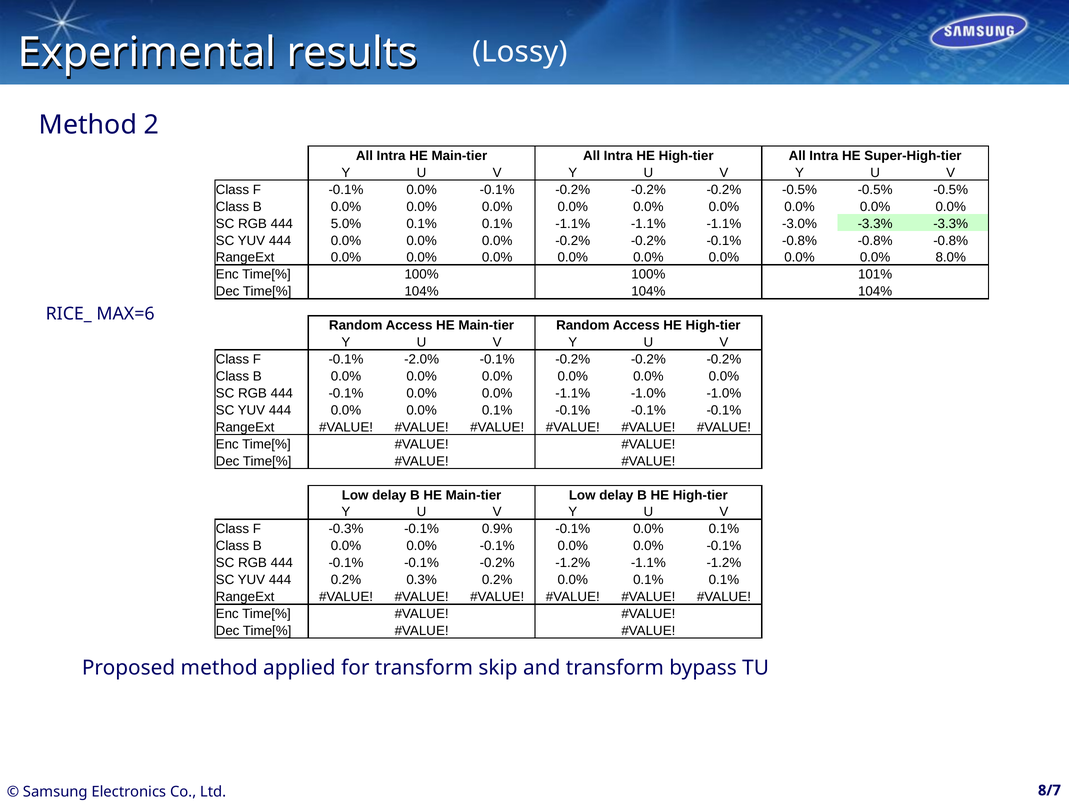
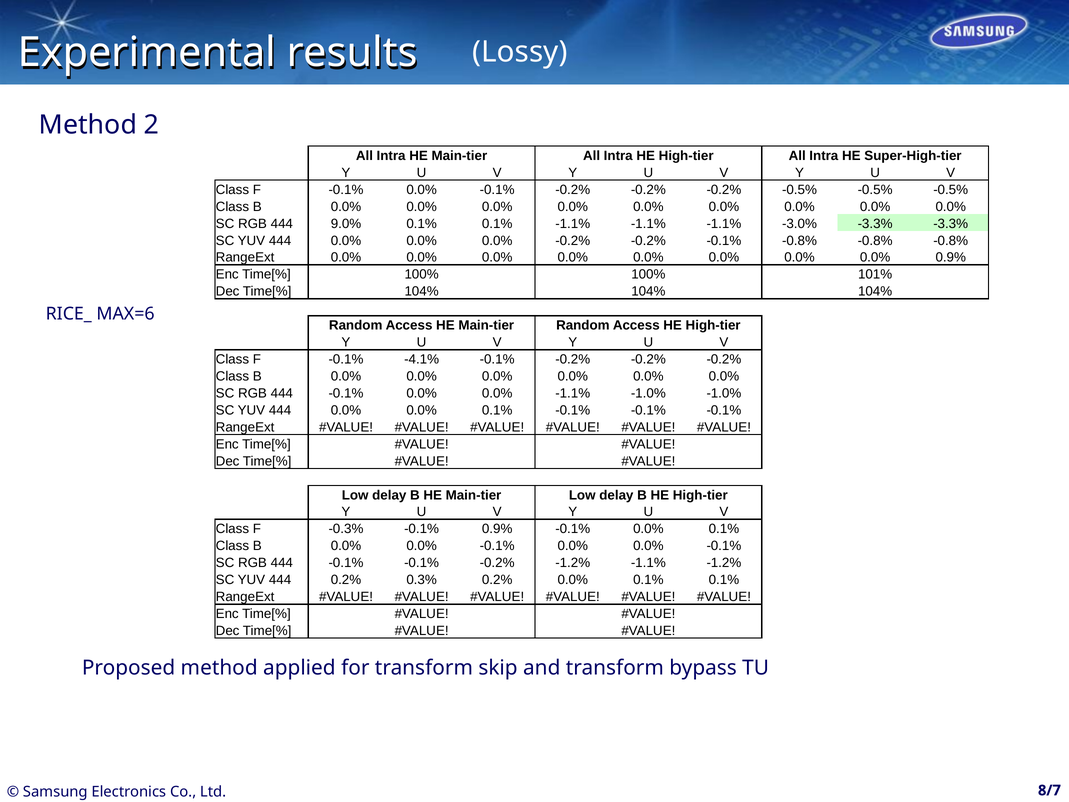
5.0%: 5.0% -> 9.0%
0.0% 8.0%: 8.0% -> 0.9%
-2.0%: -2.0% -> -4.1%
